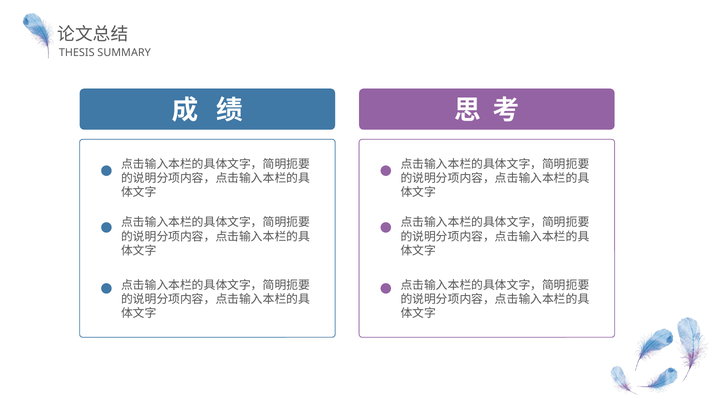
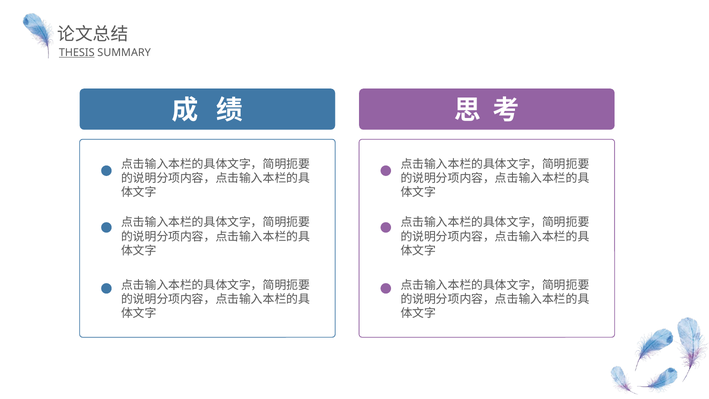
THESIS underline: none -> present
